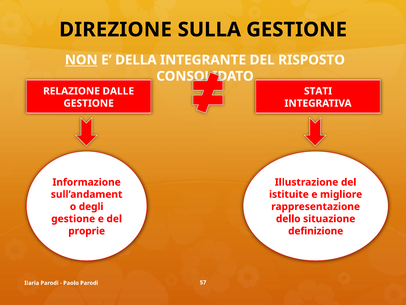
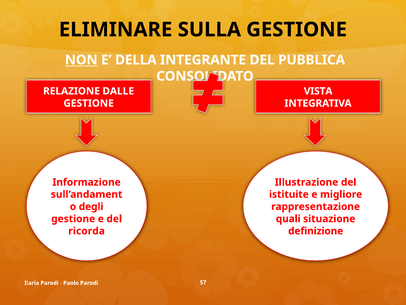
DIREZIONE: DIREZIONE -> ELIMINARE
RISPOSTO: RISPOSTO -> PUBBLICA
STATI: STATI -> VISTA
dello: dello -> quali
proprie: proprie -> ricorda
